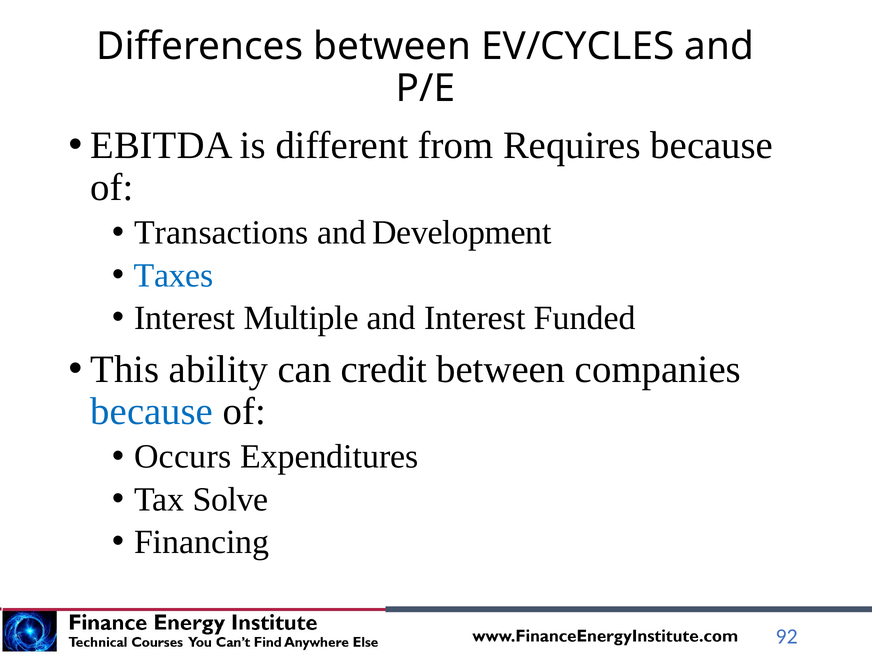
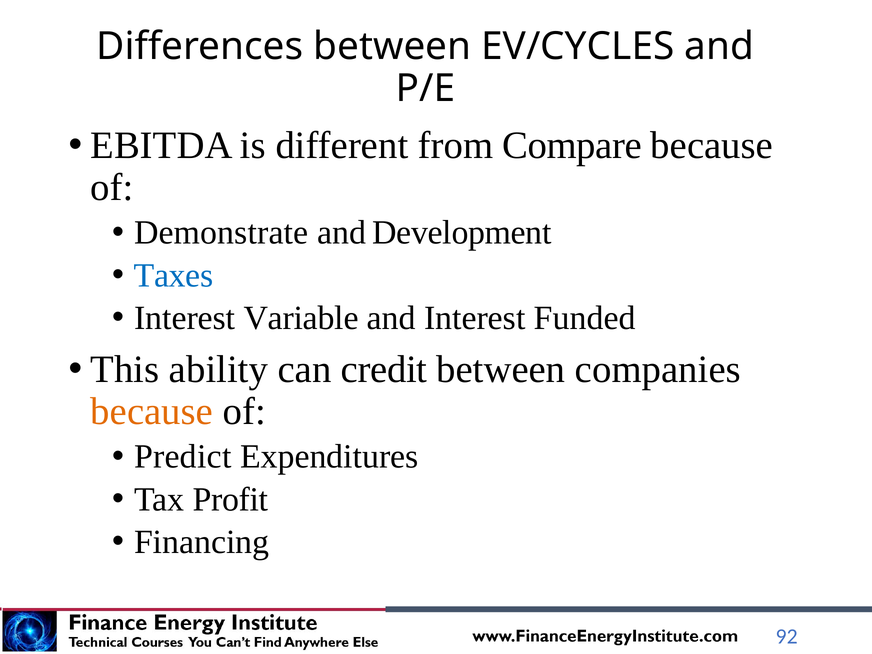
Requires: Requires -> Compare
Transactions: Transactions -> Demonstrate
Multiple: Multiple -> Variable
because at (152, 411) colour: blue -> orange
Occurs: Occurs -> Predict
Solve: Solve -> Profit
